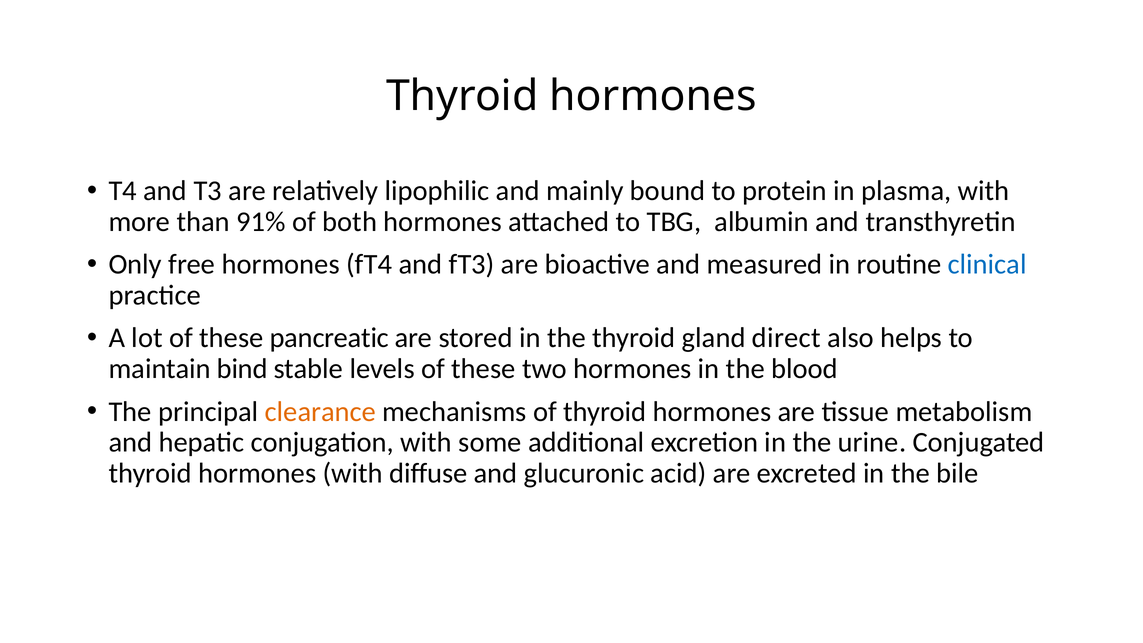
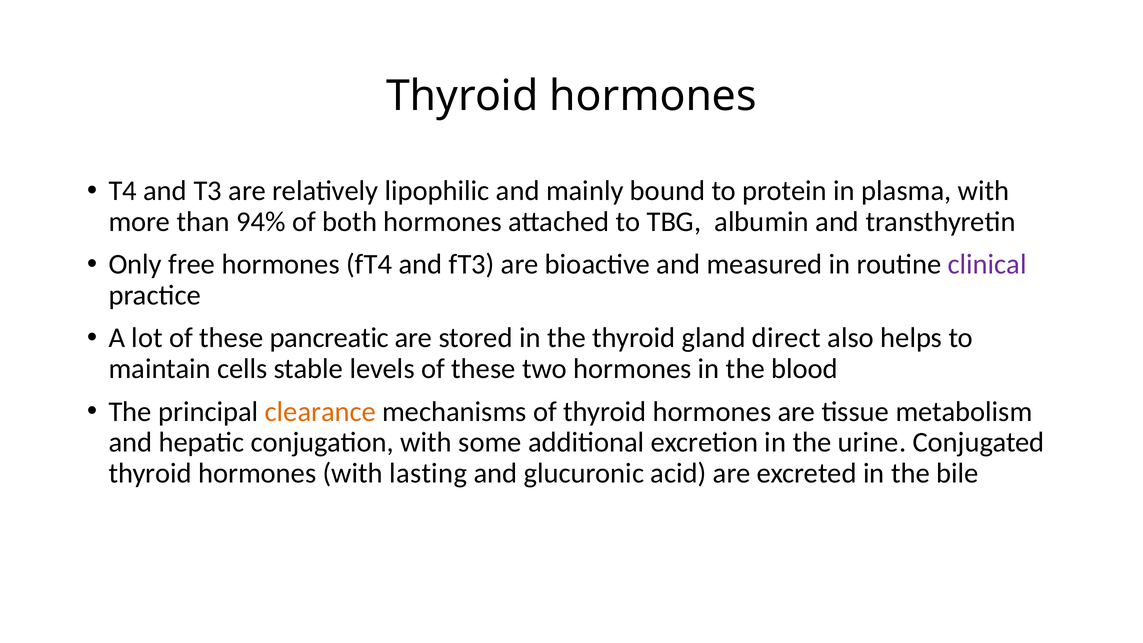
91%: 91% -> 94%
clinical colour: blue -> purple
bind: bind -> cells
diffuse: diffuse -> lasting
